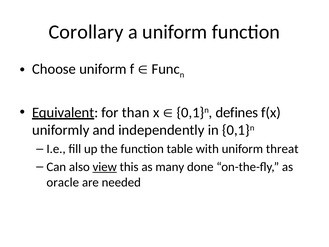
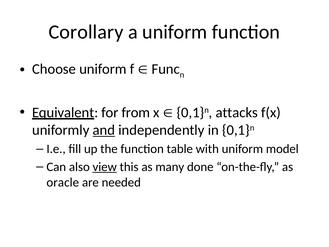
than: than -> from
defines: defines -> attacks
and underline: none -> present
threat: threat -> model
